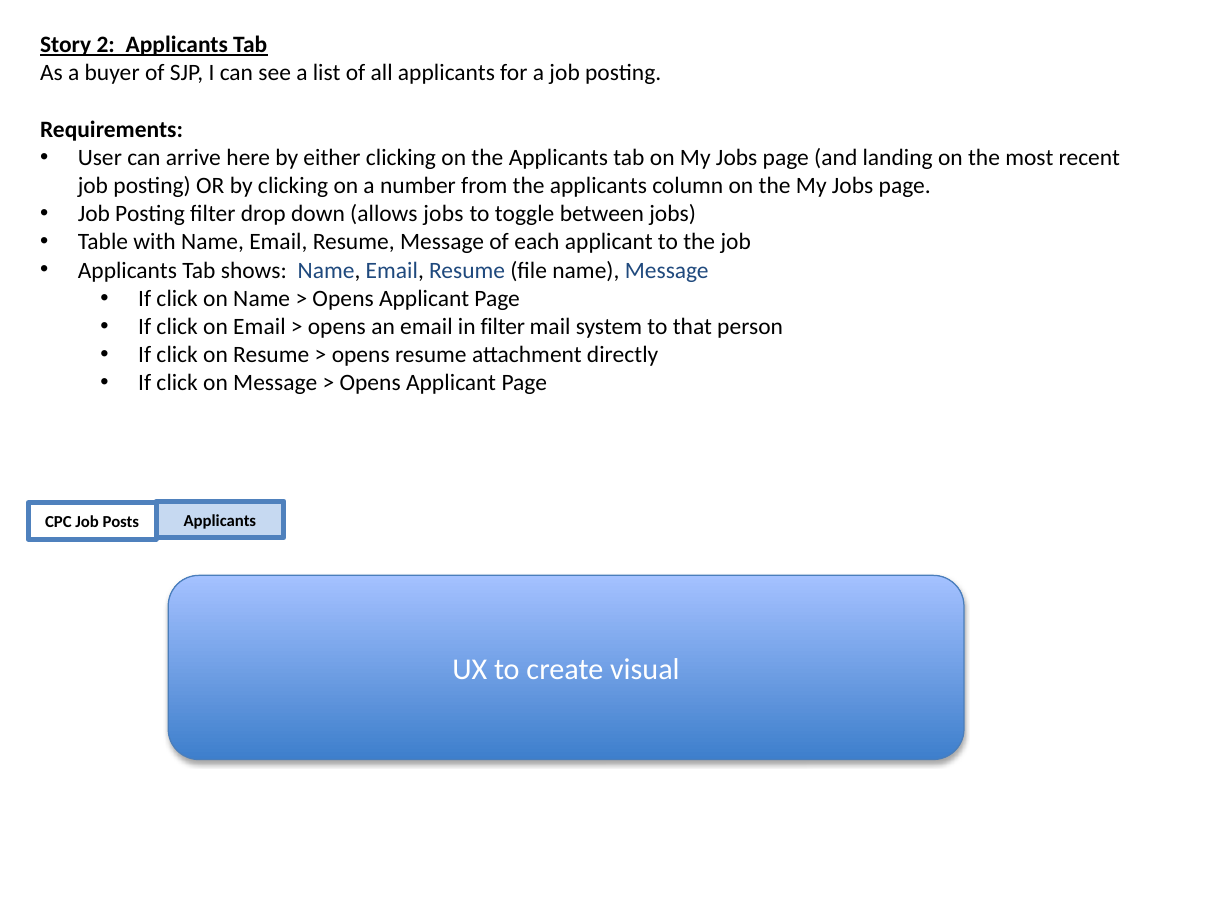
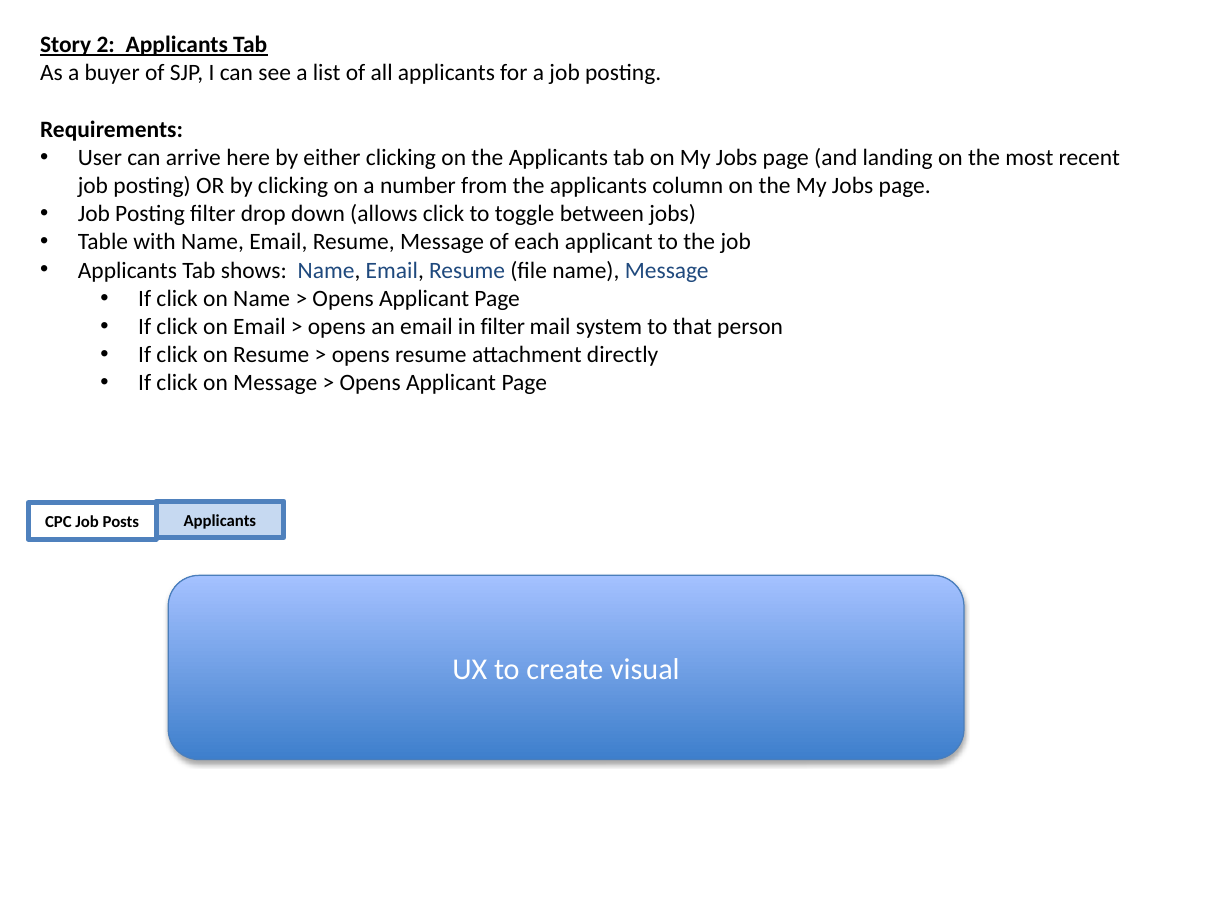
allows jobs: jobs -> click
